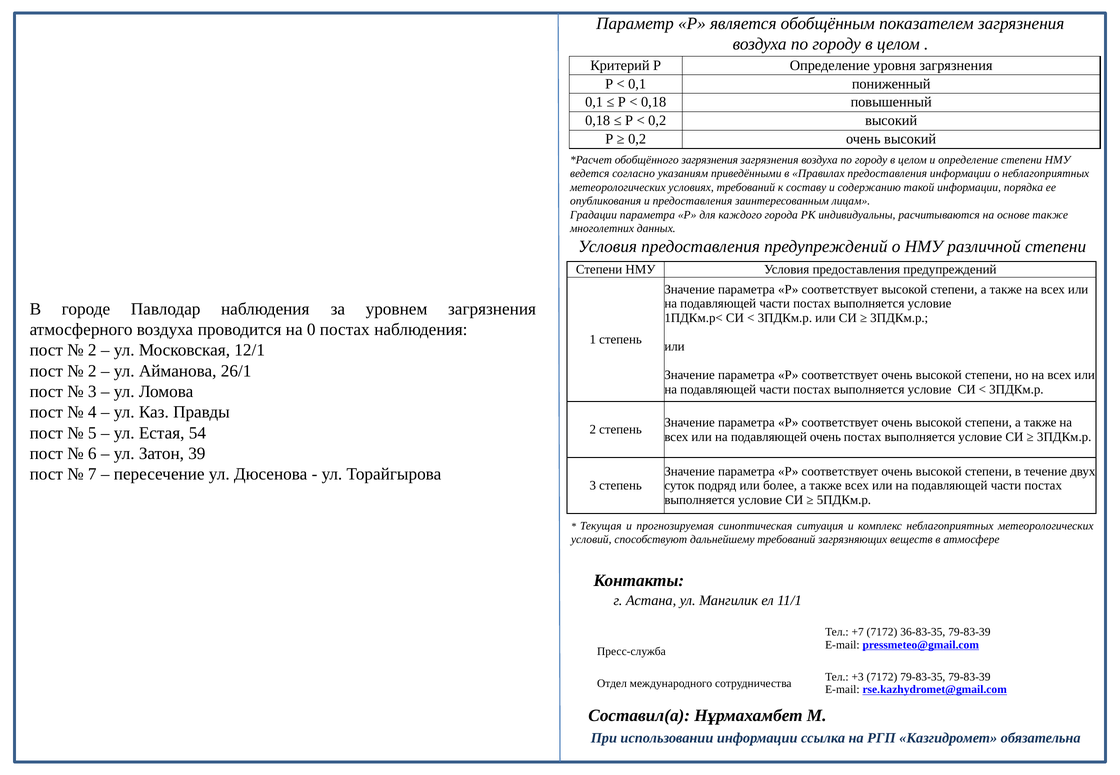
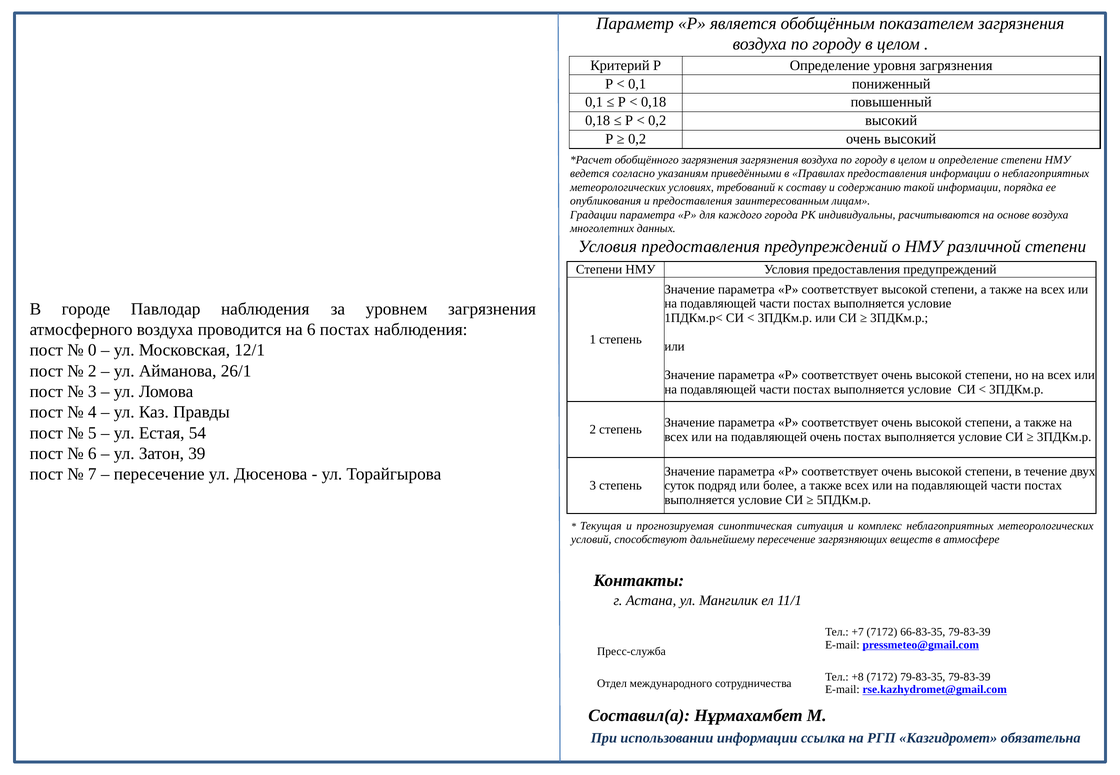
основе также: также -> воздуха
на 0: 0 -> 6
2 at (92, 350): 2 -> 0
дальнейшему требований: требований -> пересечение
36-83-35: 36-83-35 -> 66-83-35
+3: +3 -> +8
